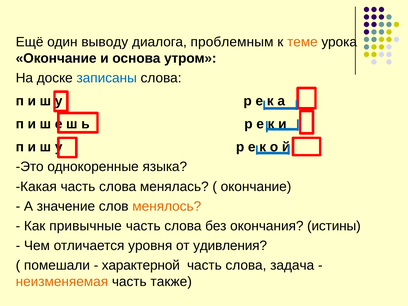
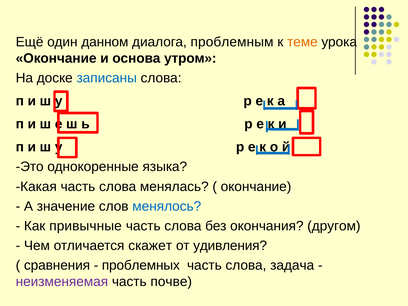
выводу: выводу -> данном
менялось colour: orange -> blue
истины: истины -> другом
уровня: уровня -> скажет
помешали: помешали -> сравнения
характерной: характерной -> проблемных
неизменяемая colour: orange -> purple
также: также -> почве
